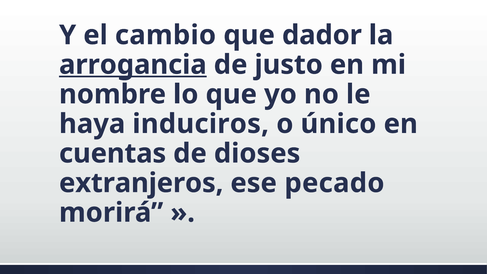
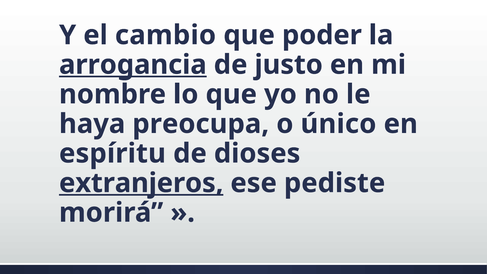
dador: dador -> poder
induciros: induciros -> preocupa
cuentas: cuentas -> espíritu
extranjeros underline: none -> present
pecado: pecado -> pediste
